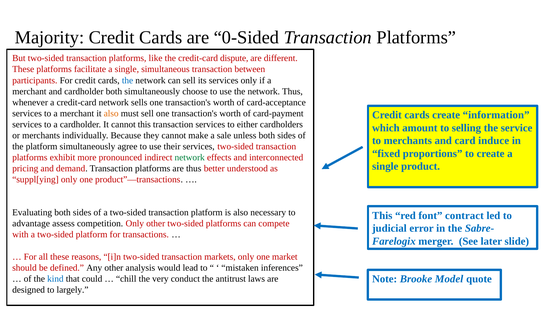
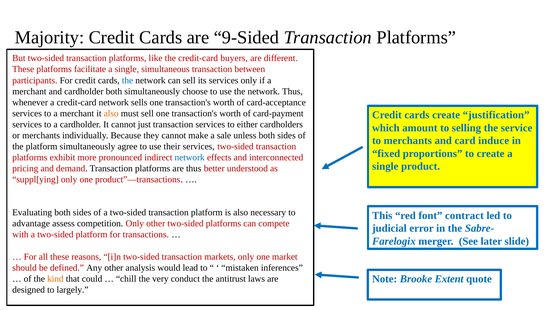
0-Sided: 0-Sided -> 9-Sided
dispute: dispute -> buyers
information: information -> justification
cannot this: this -> just
network at (190, 158) colour: green -> blue
Model: Model -> Extent
kind colour: blue -> orange
